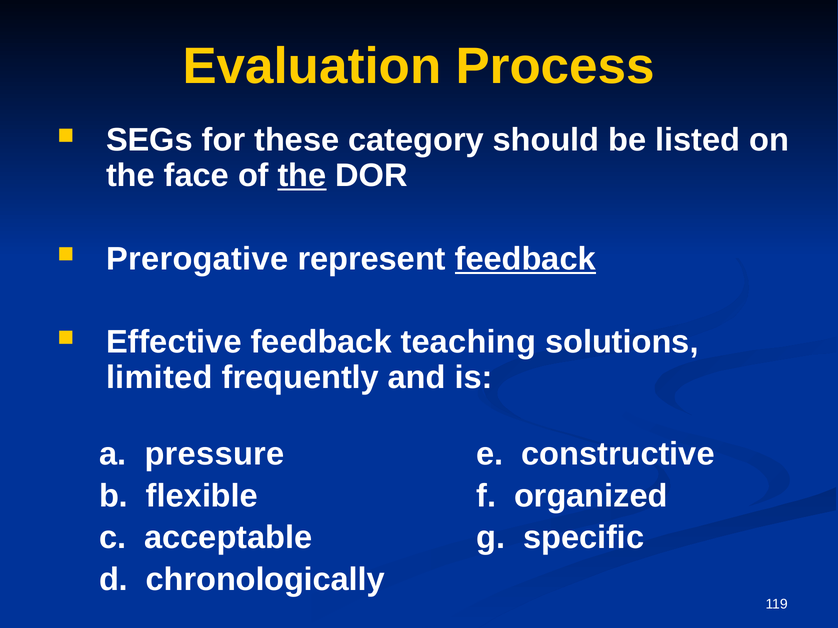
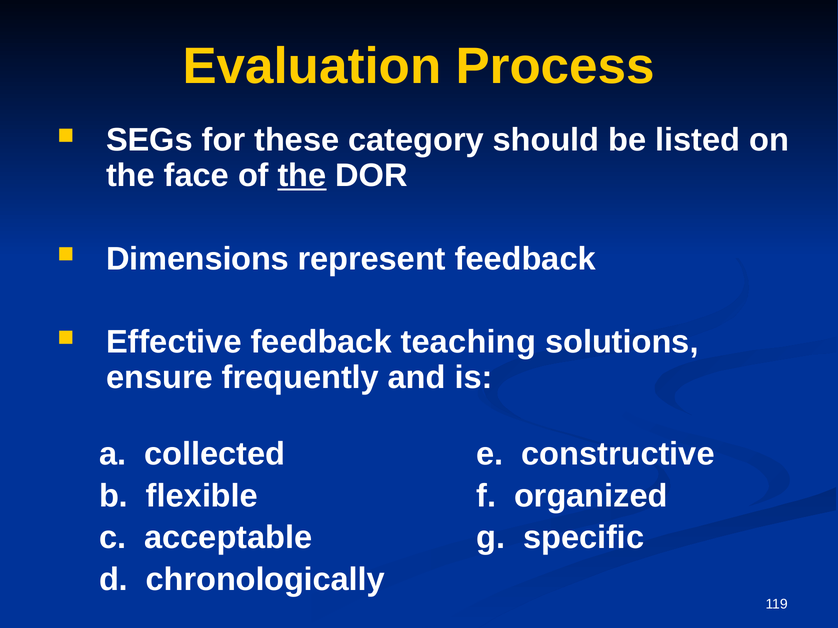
Prerogative: Prerogative -> Dimensions
feedback at (525, 259) underline: present -> none
limited: limited -> ensure
pressure: pressure -> collected
